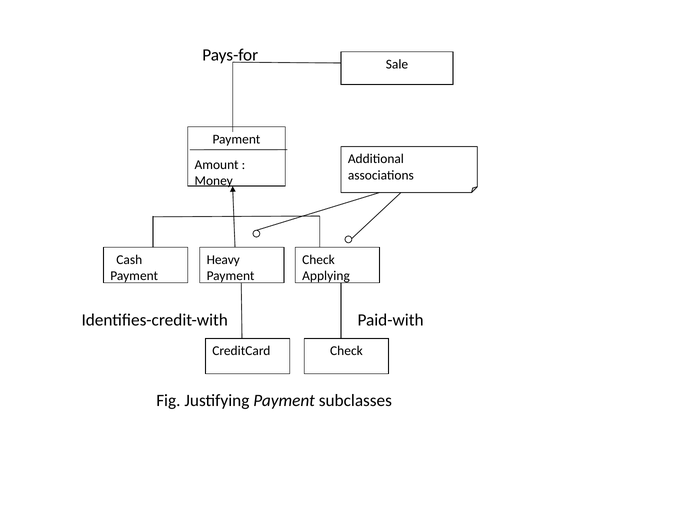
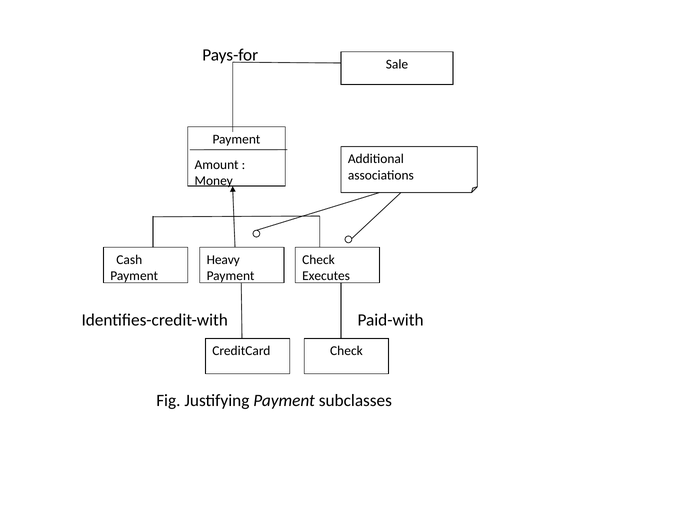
Applying: Applying -> Executes
